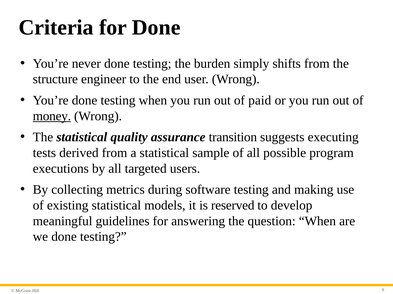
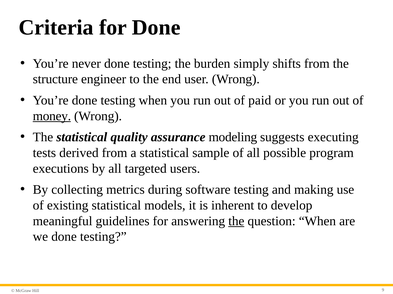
transition: transition -> modeling
reserved: reserved -> inherent
the at (236, 222) underline: none -> present
